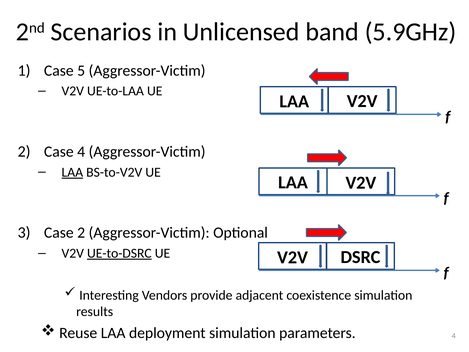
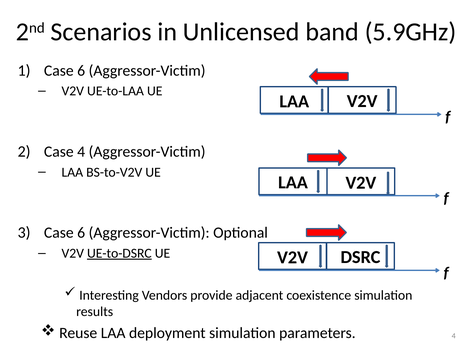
5 at (81, 71): 5 -> 6
LAA at (72, 172) underline: present -> none
3 Case 2: 2 -> 6
